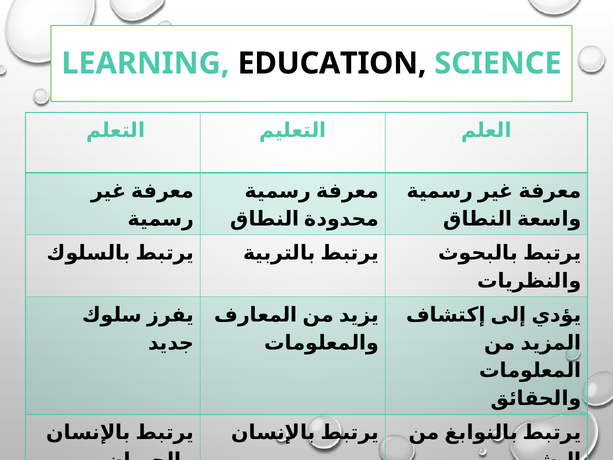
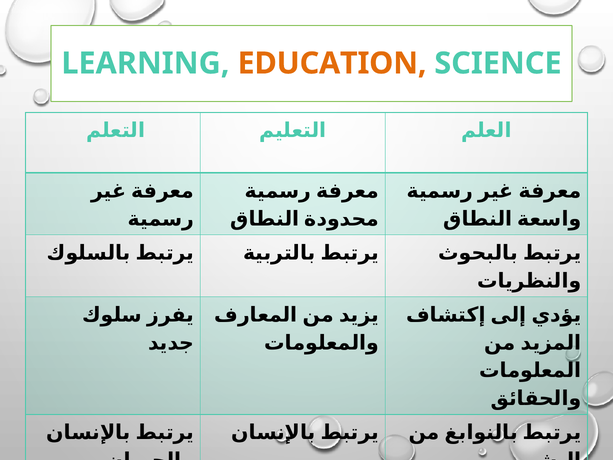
EDUCATION colour: black -> orange
